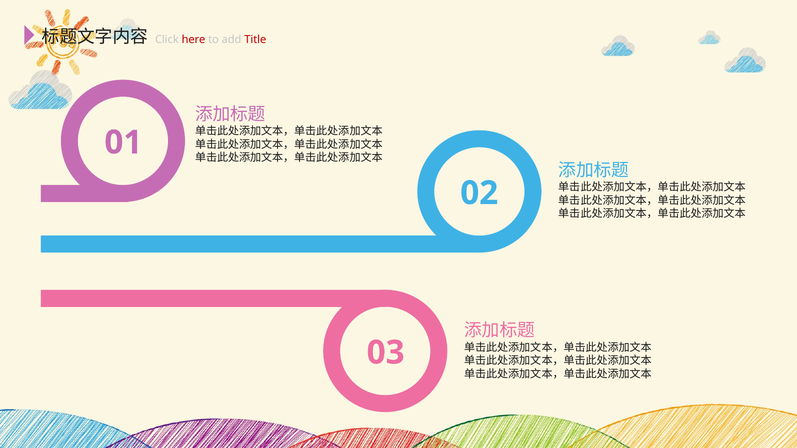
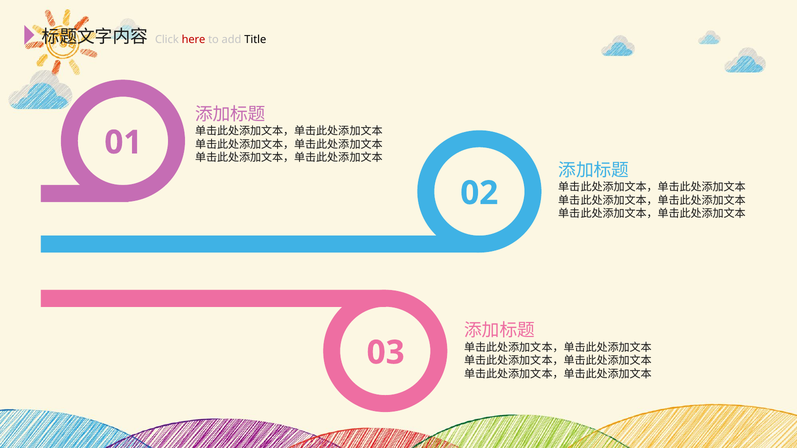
Title colour: red -> black
